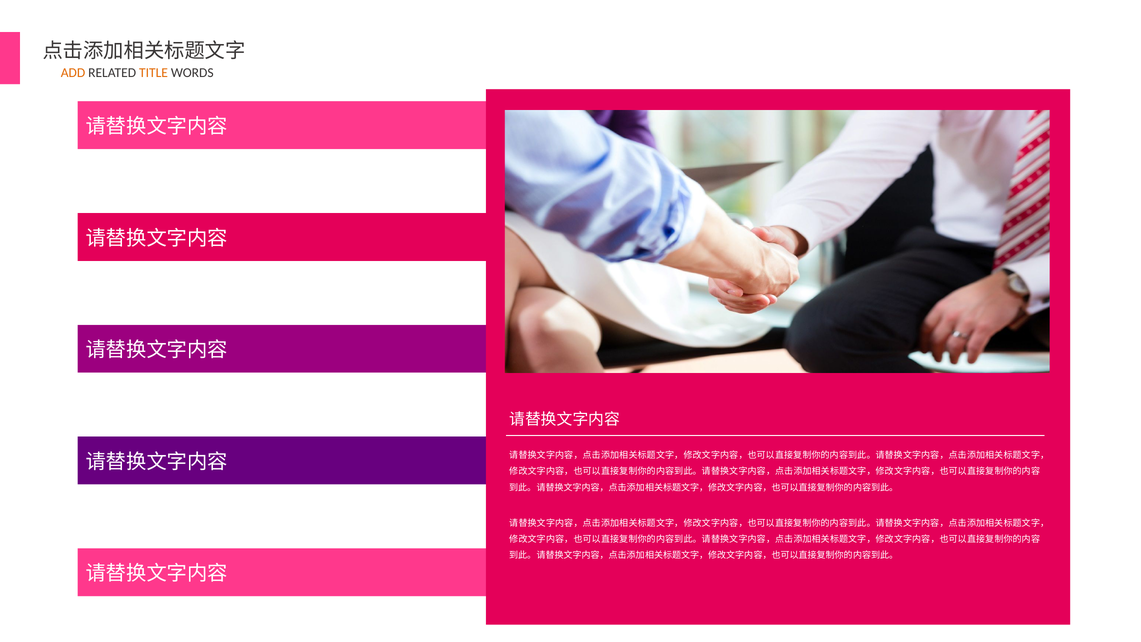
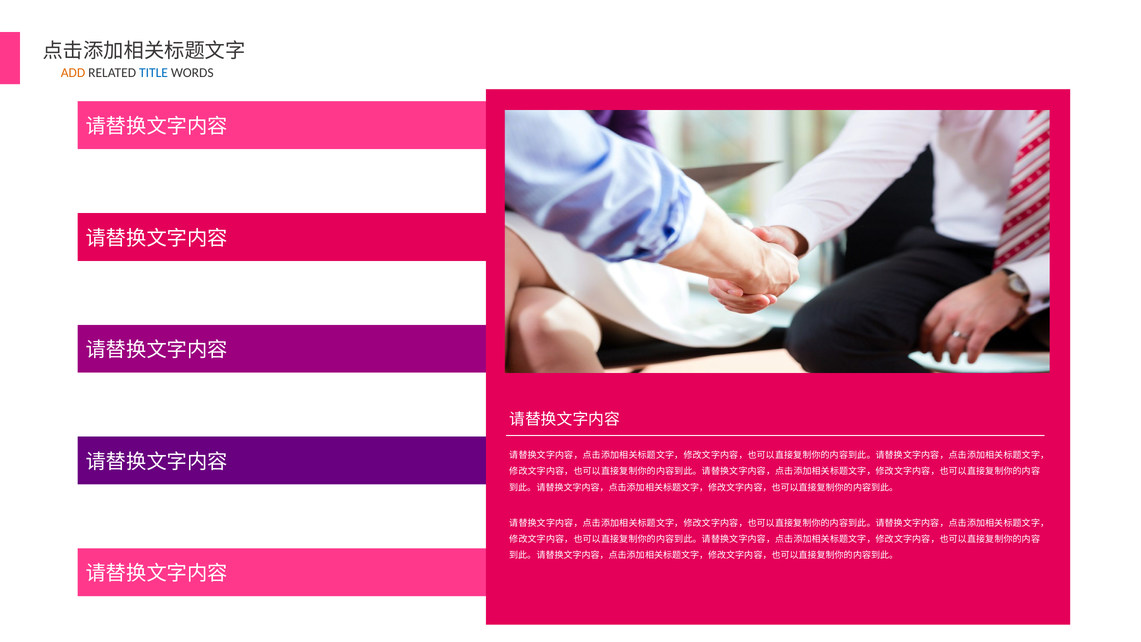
TITLE colour: orange -> blue
